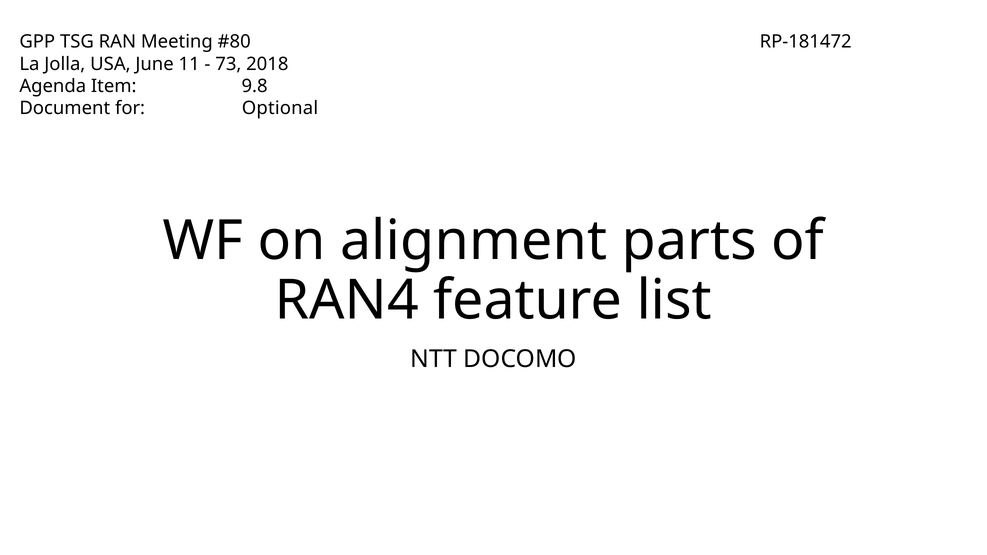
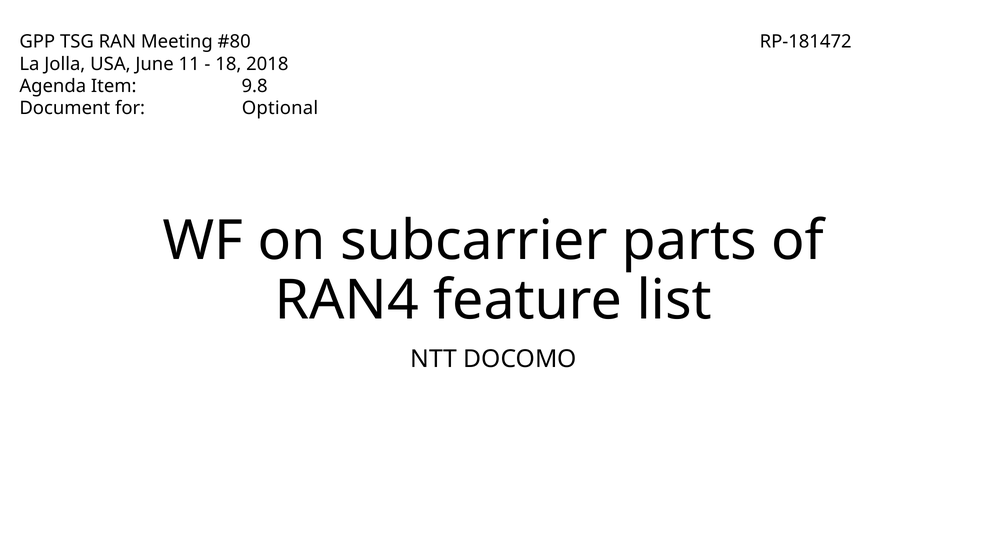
73: 73 -> 18
alignment: alignment -> subcarrier
